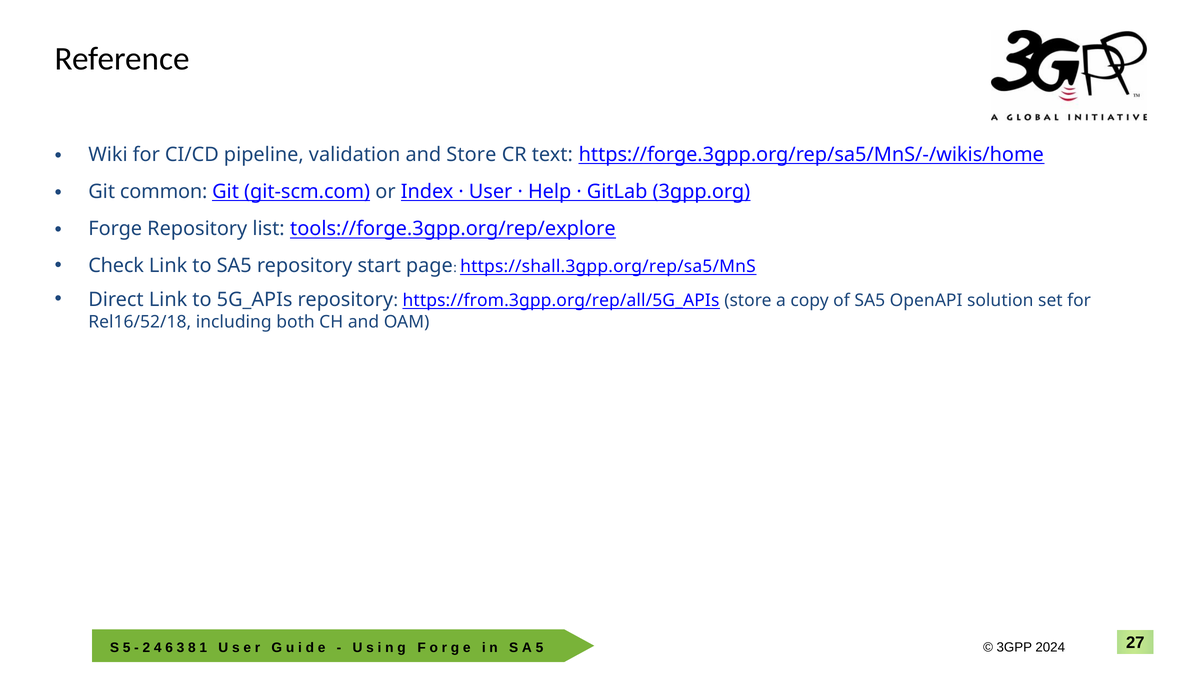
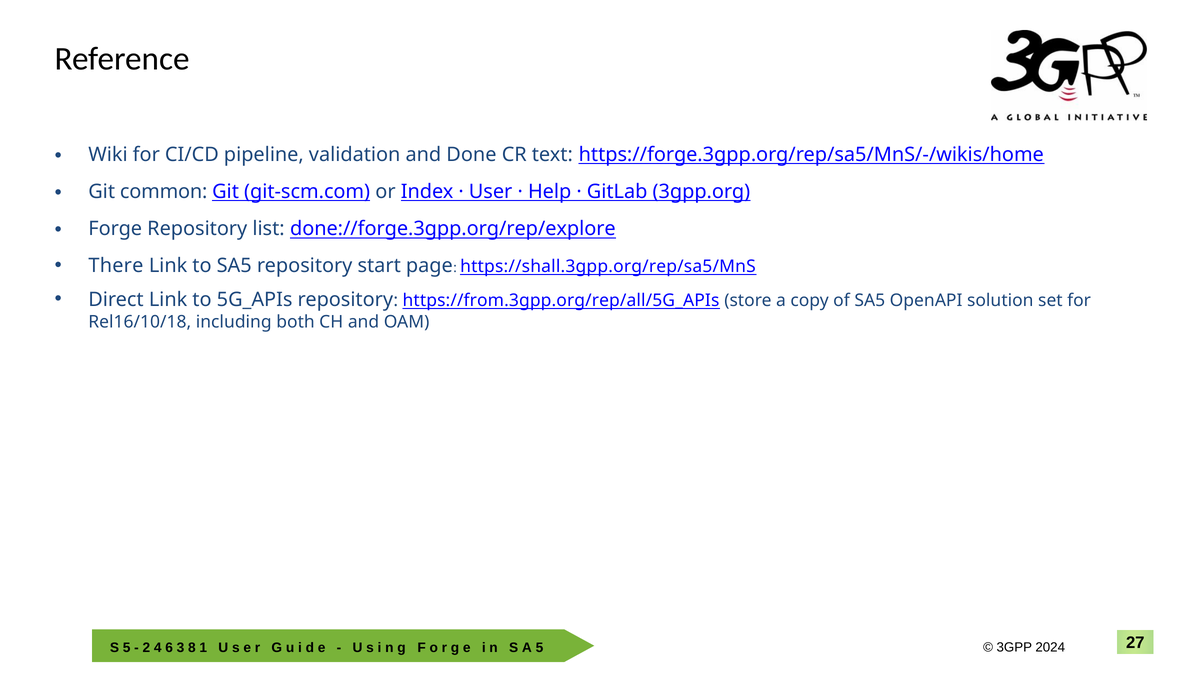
and Store: Store -> Done
tools://forge.3gpp.org/rep/explore: tools://forge.3gpp.org/rep/explore -> done://forge.3gpp.org/rep/explore
Check: Check -> There
Rel16/52/18: Rel16/52/18 -> Rel16/10/18
